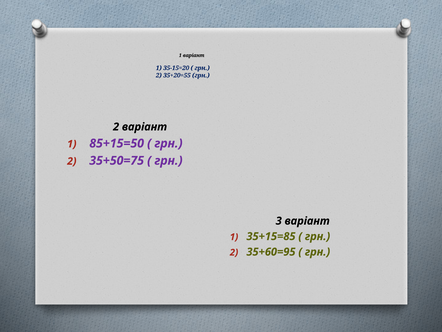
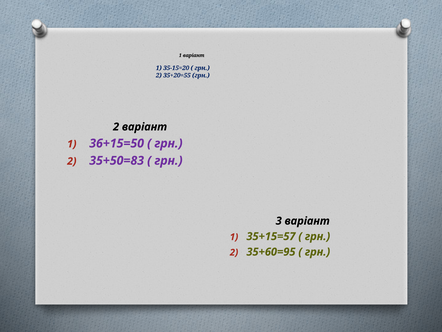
85+15=50: 85+15=50 -> 36+15=50
35+50=75: 35+50=75 -> 35+50=83
35+15=85: 35+15=85 -> 35+15=57
